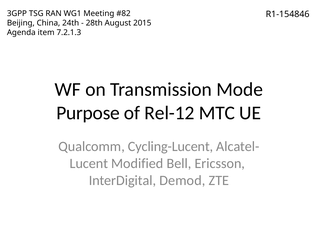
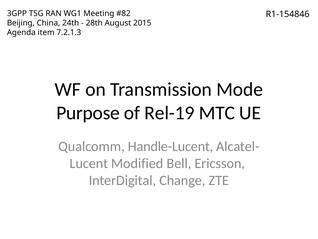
Rel-12: Rel-12 -> Rel-19
Cycling-Lucent: Cycling-Lucent -> Handle-Lucent
Demod: Demod -> Change
